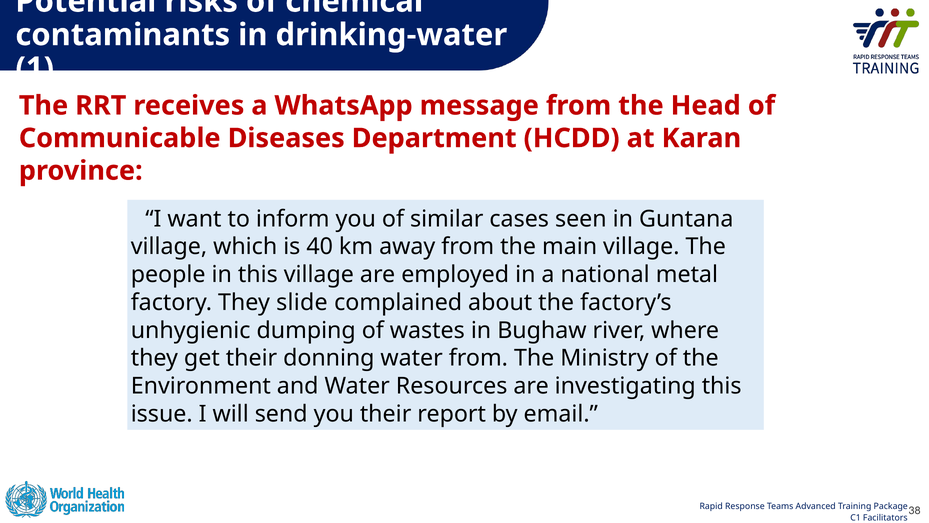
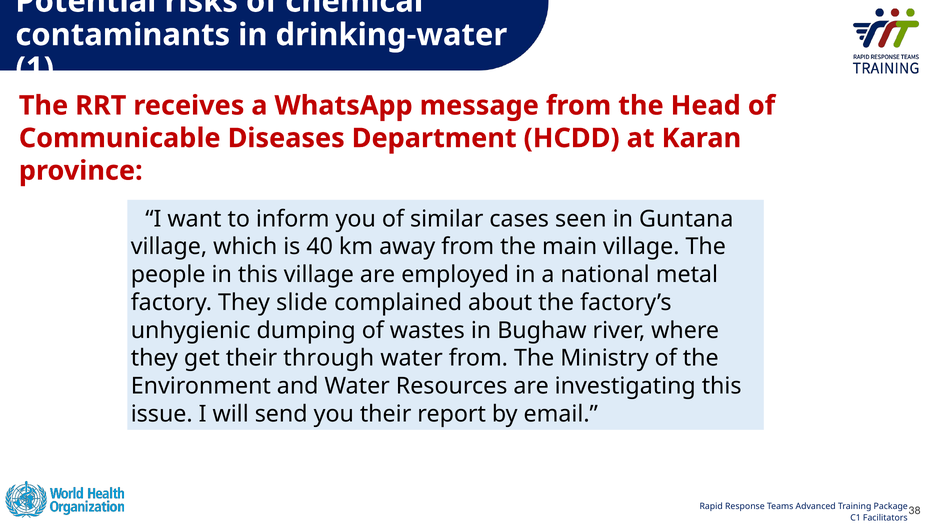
donning: donning -> through
